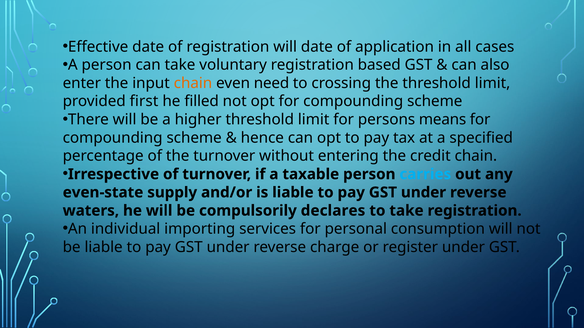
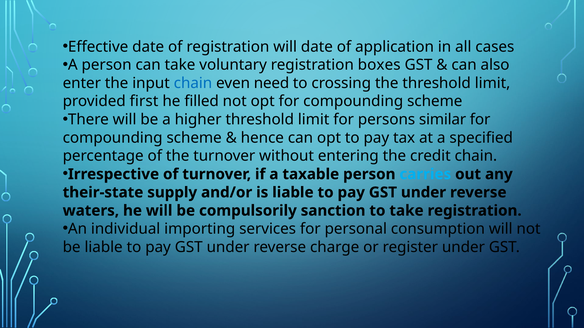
based: based -> boxes
chain at (193, 83) colour: orange -> blue
means: means -> similar
even-state: even-state -> their-state
declares: declares -> sanction
